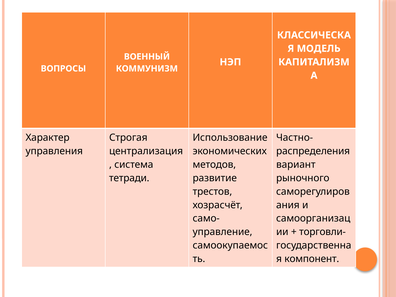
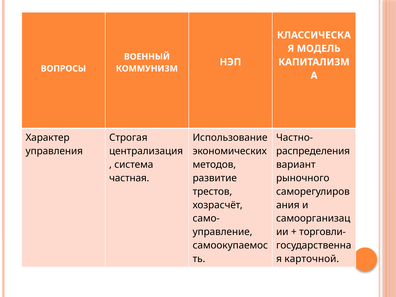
тетради: тетради -> частная
компонент: компонент -> карточной
